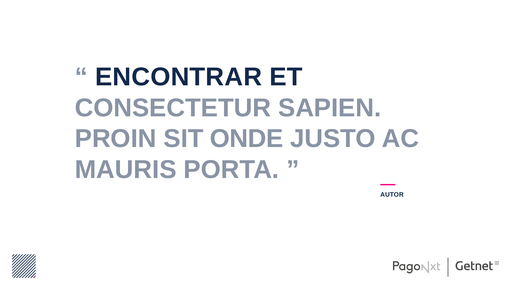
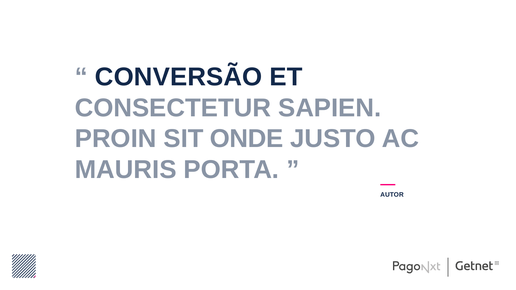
ENCONTRAR: ENCONTRAR -> CONVERSÃO
